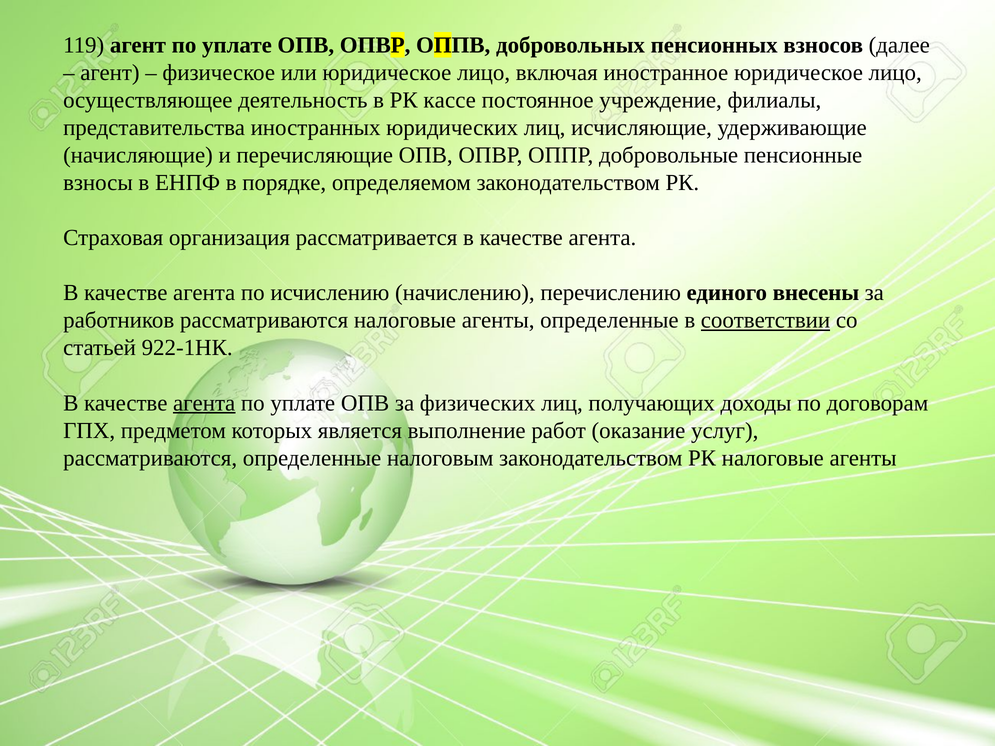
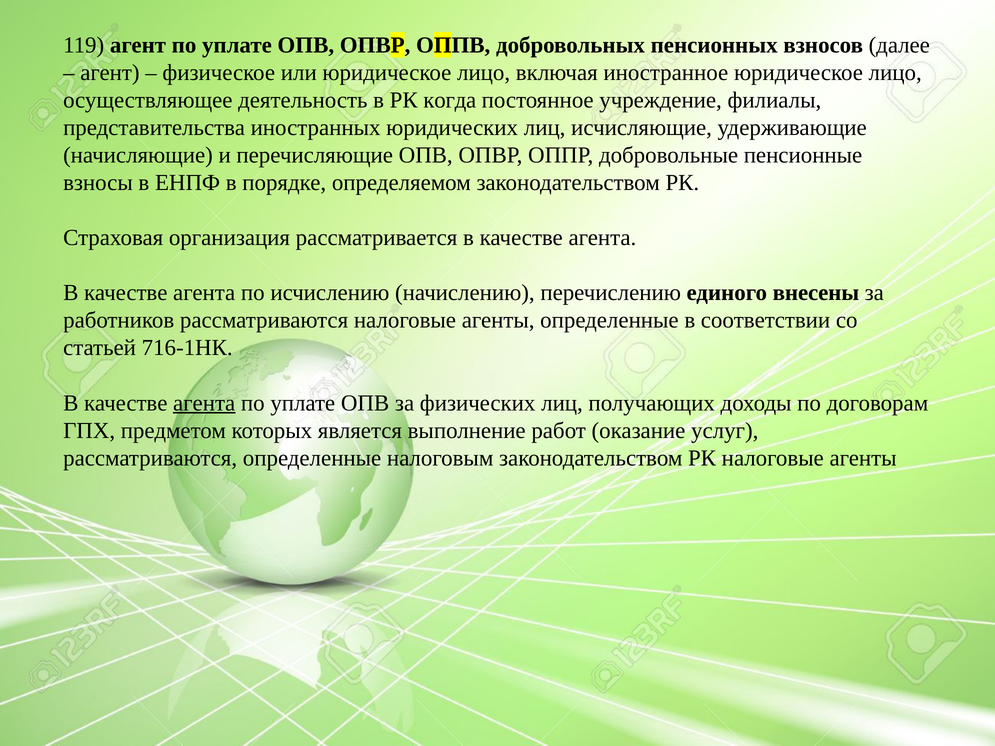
кассе: кассе -> когда
соответствии underline: present -> none
922-1НК: 922-1НК -> 716-1НК
